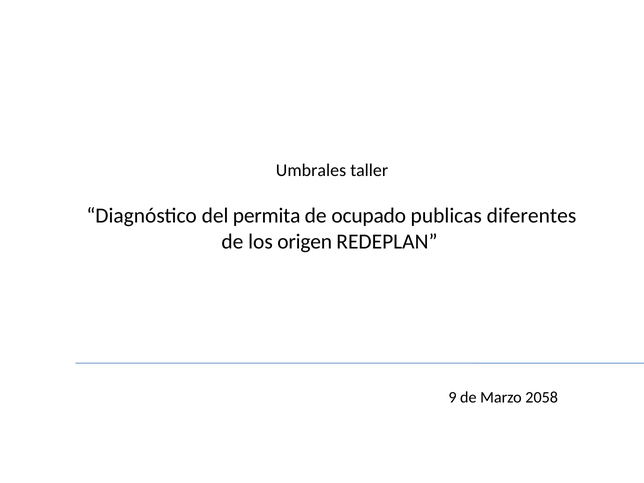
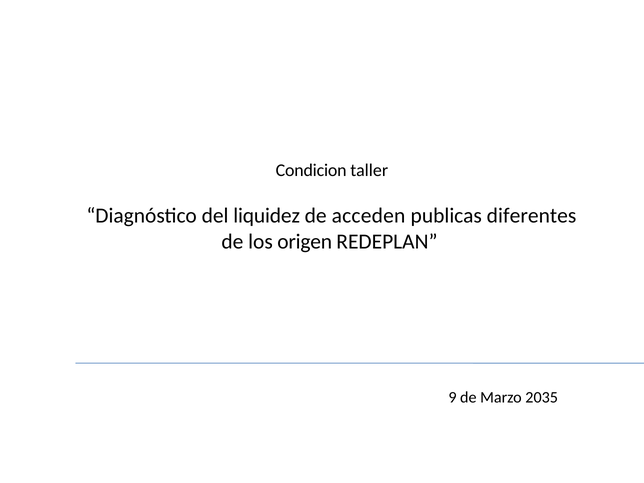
Umbrales: Umbrales -> Condicion
permita: permita -> liquidez
ocupado: ocupado -> acceden
2058: 2058 -> 2035
